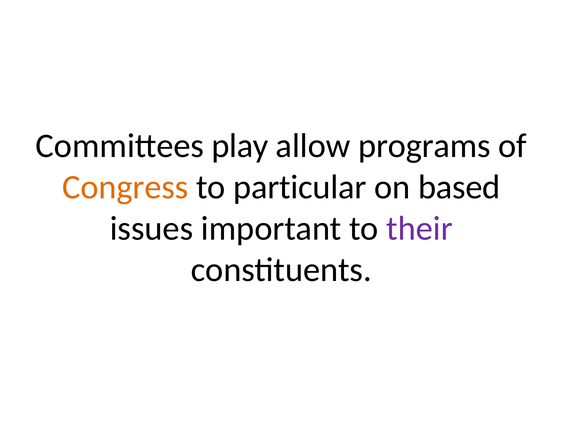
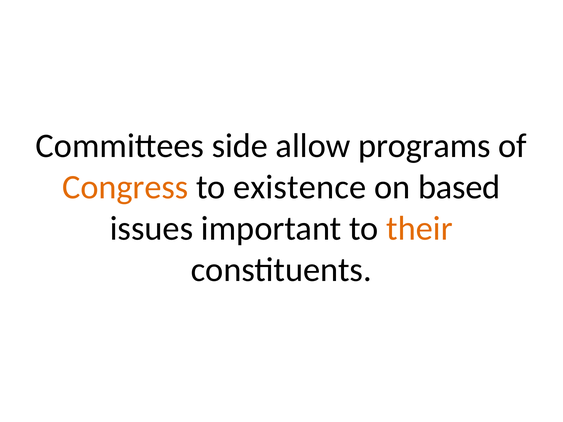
play: play -> side
particular: particular -> existence
their colour: purple -> orange
